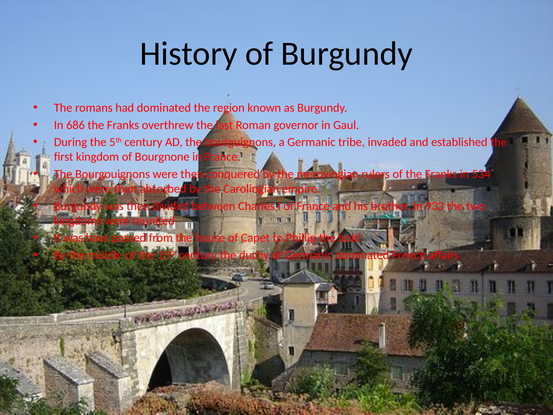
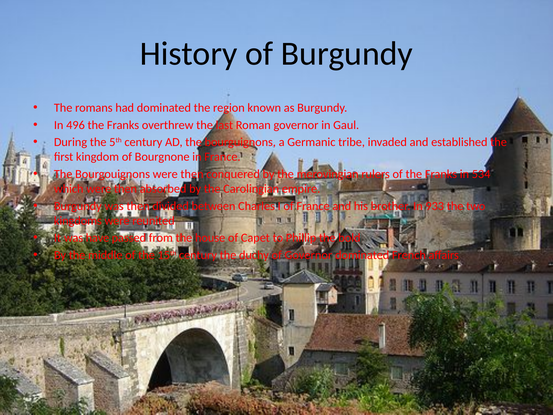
686: 686 -> 496
of Germanic: Germanic -> Governor
